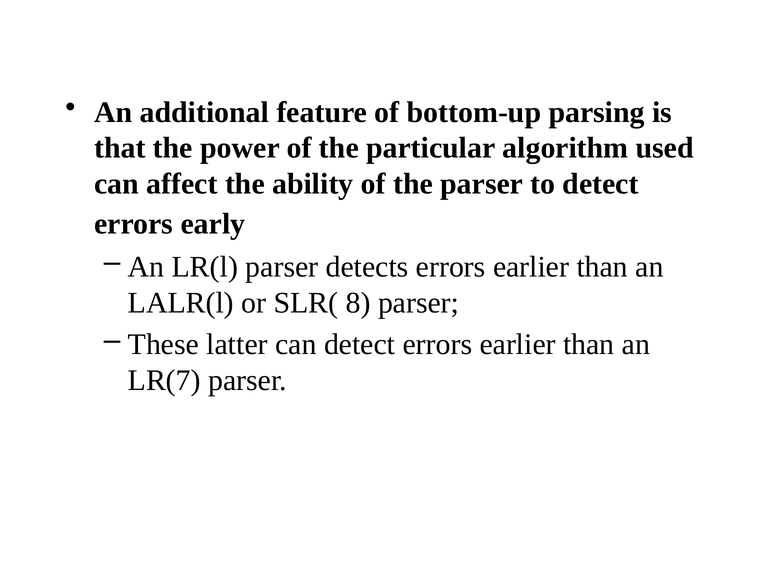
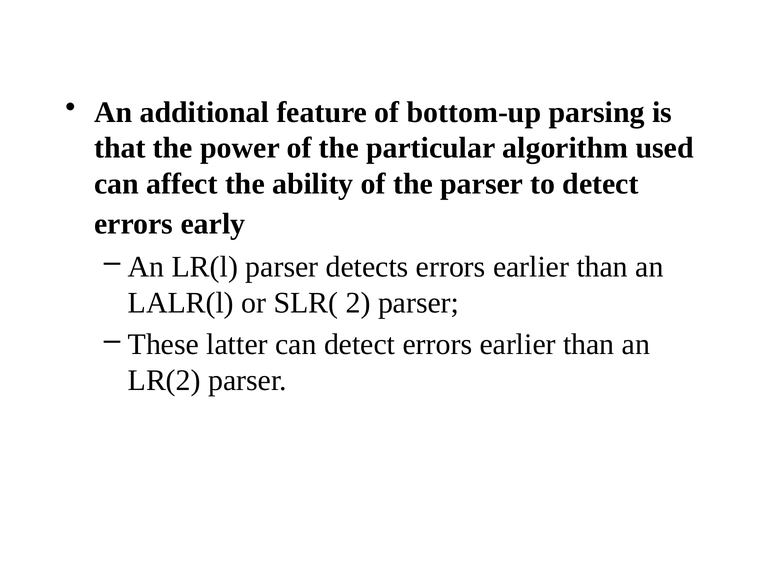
8: 8 -> 2
LR(7: LR(7 -> LR(2
